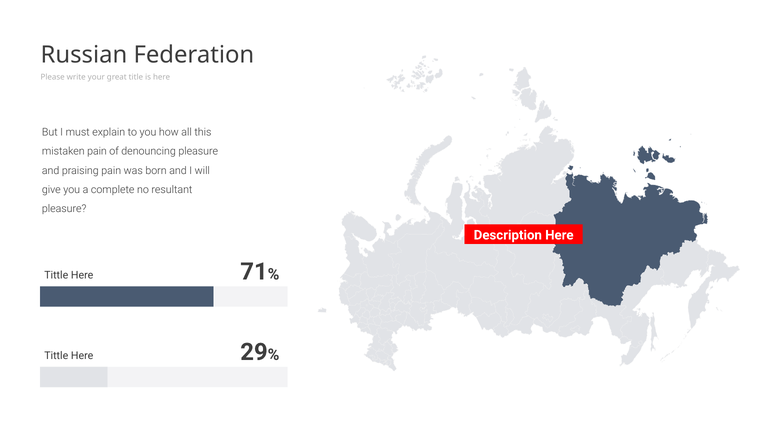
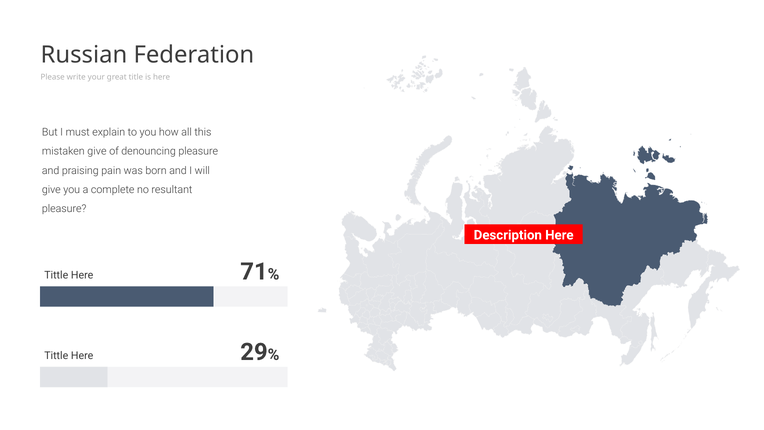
mistaken pain: pain -> give
